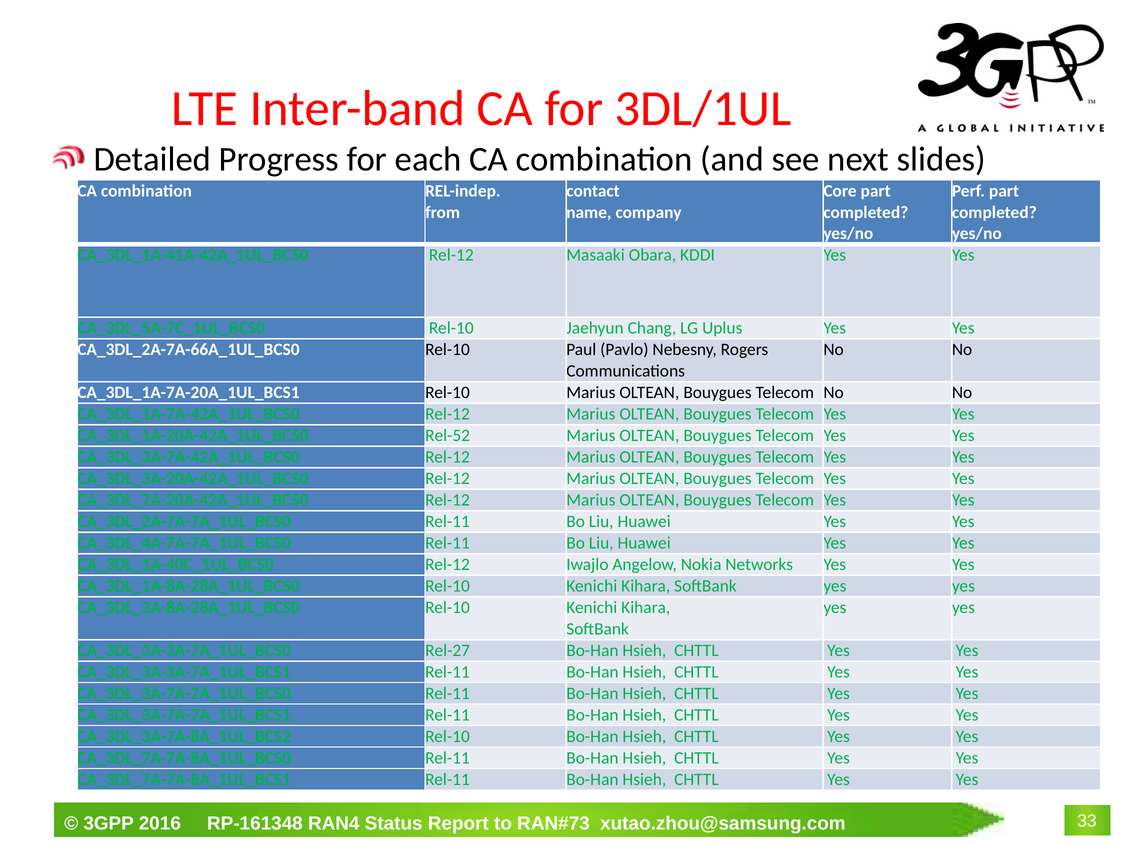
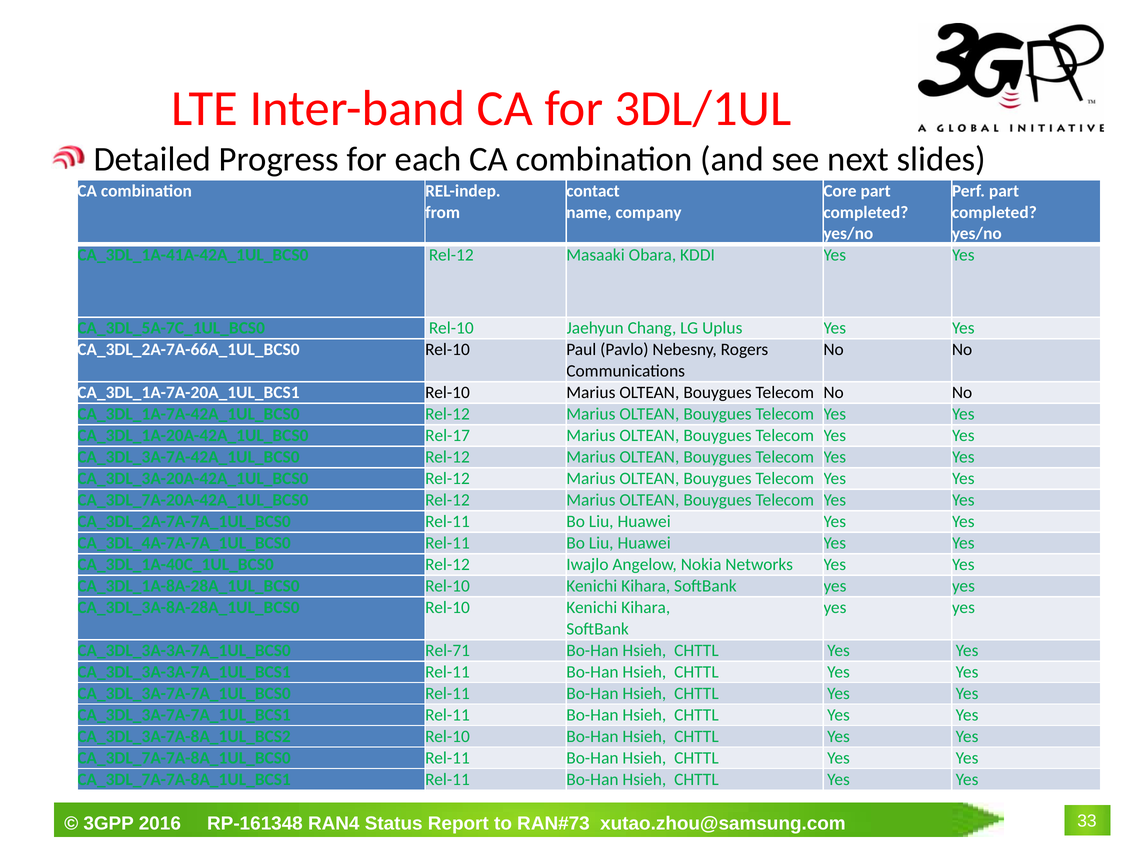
Rel-52: Rel-52 -> Rel-17
Rel-27: Rel-27 -> Rel-71
